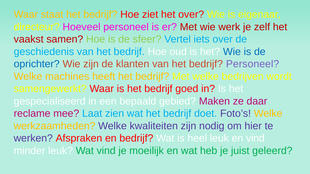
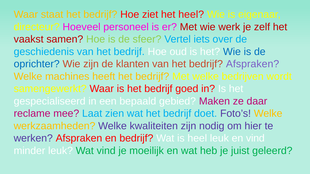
het over: over -> heel
bedrijf Personeel: Personeel -> Afspraken
